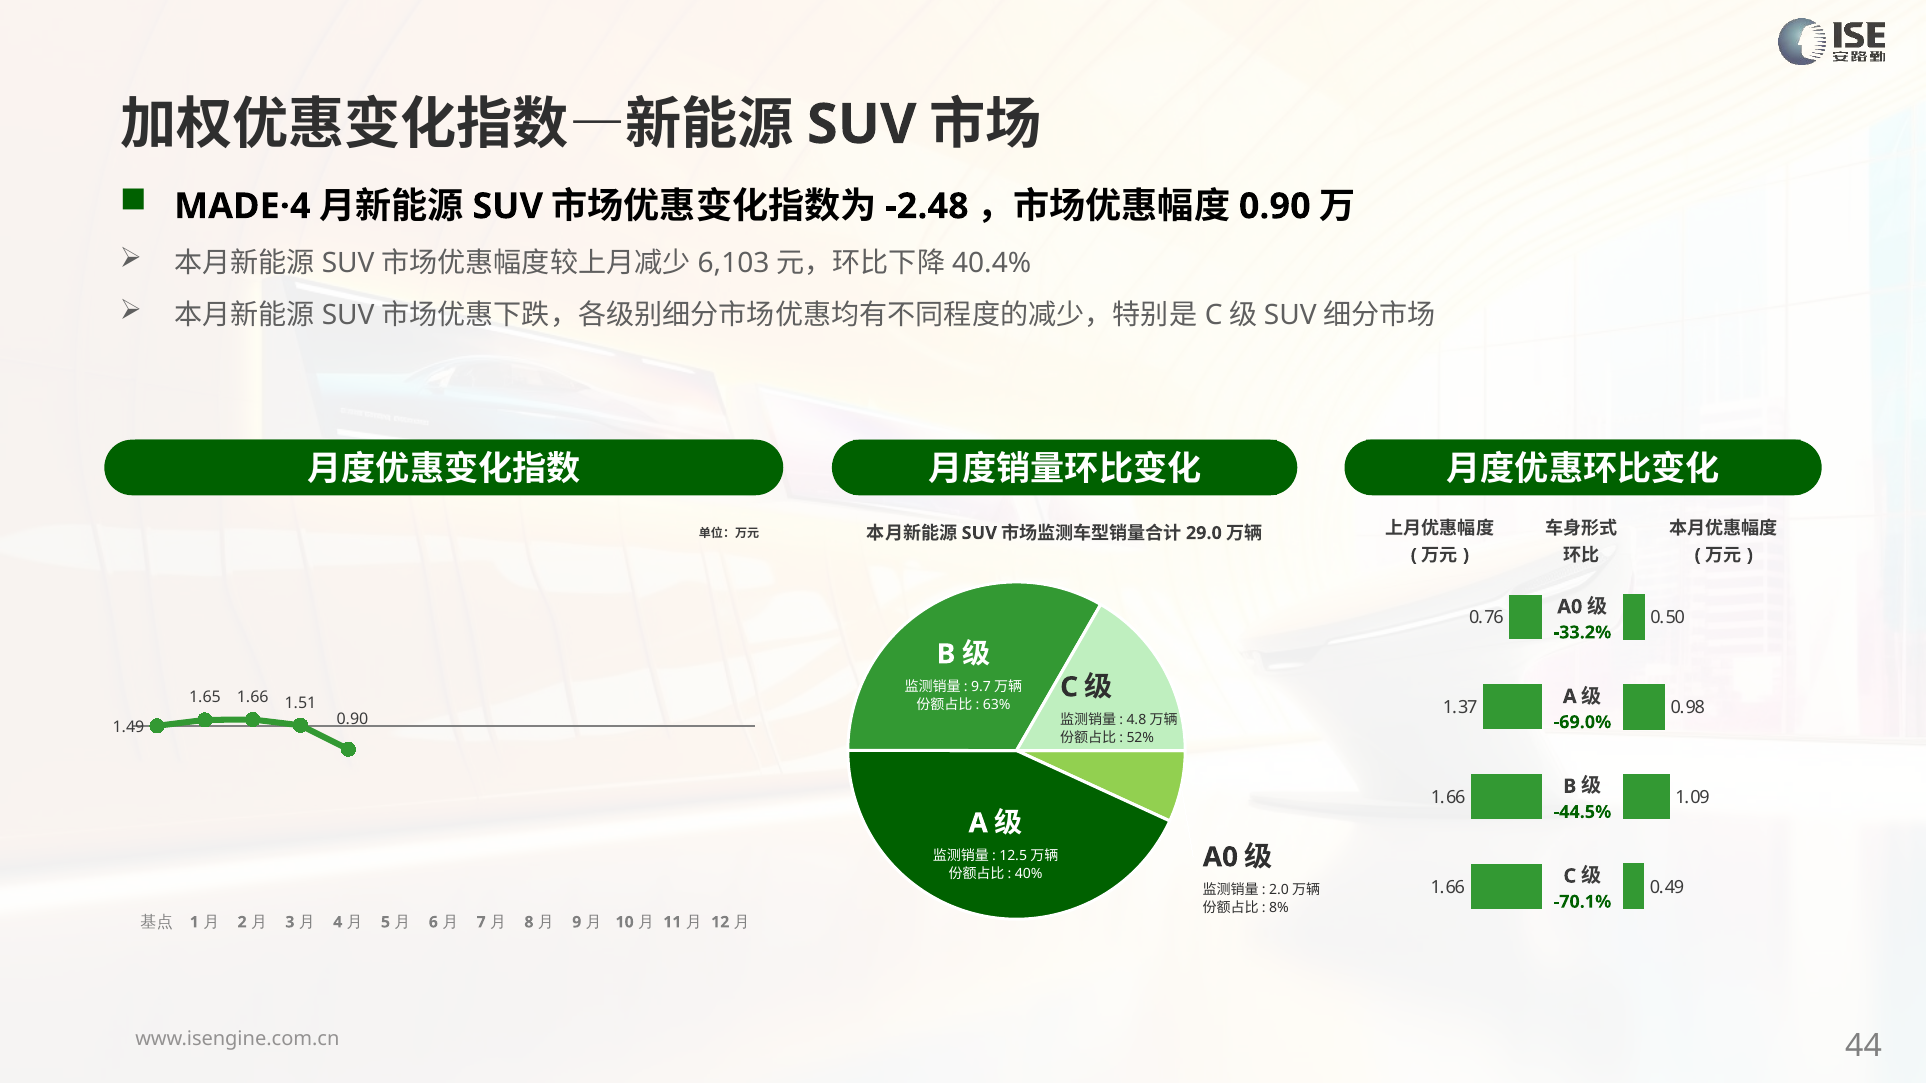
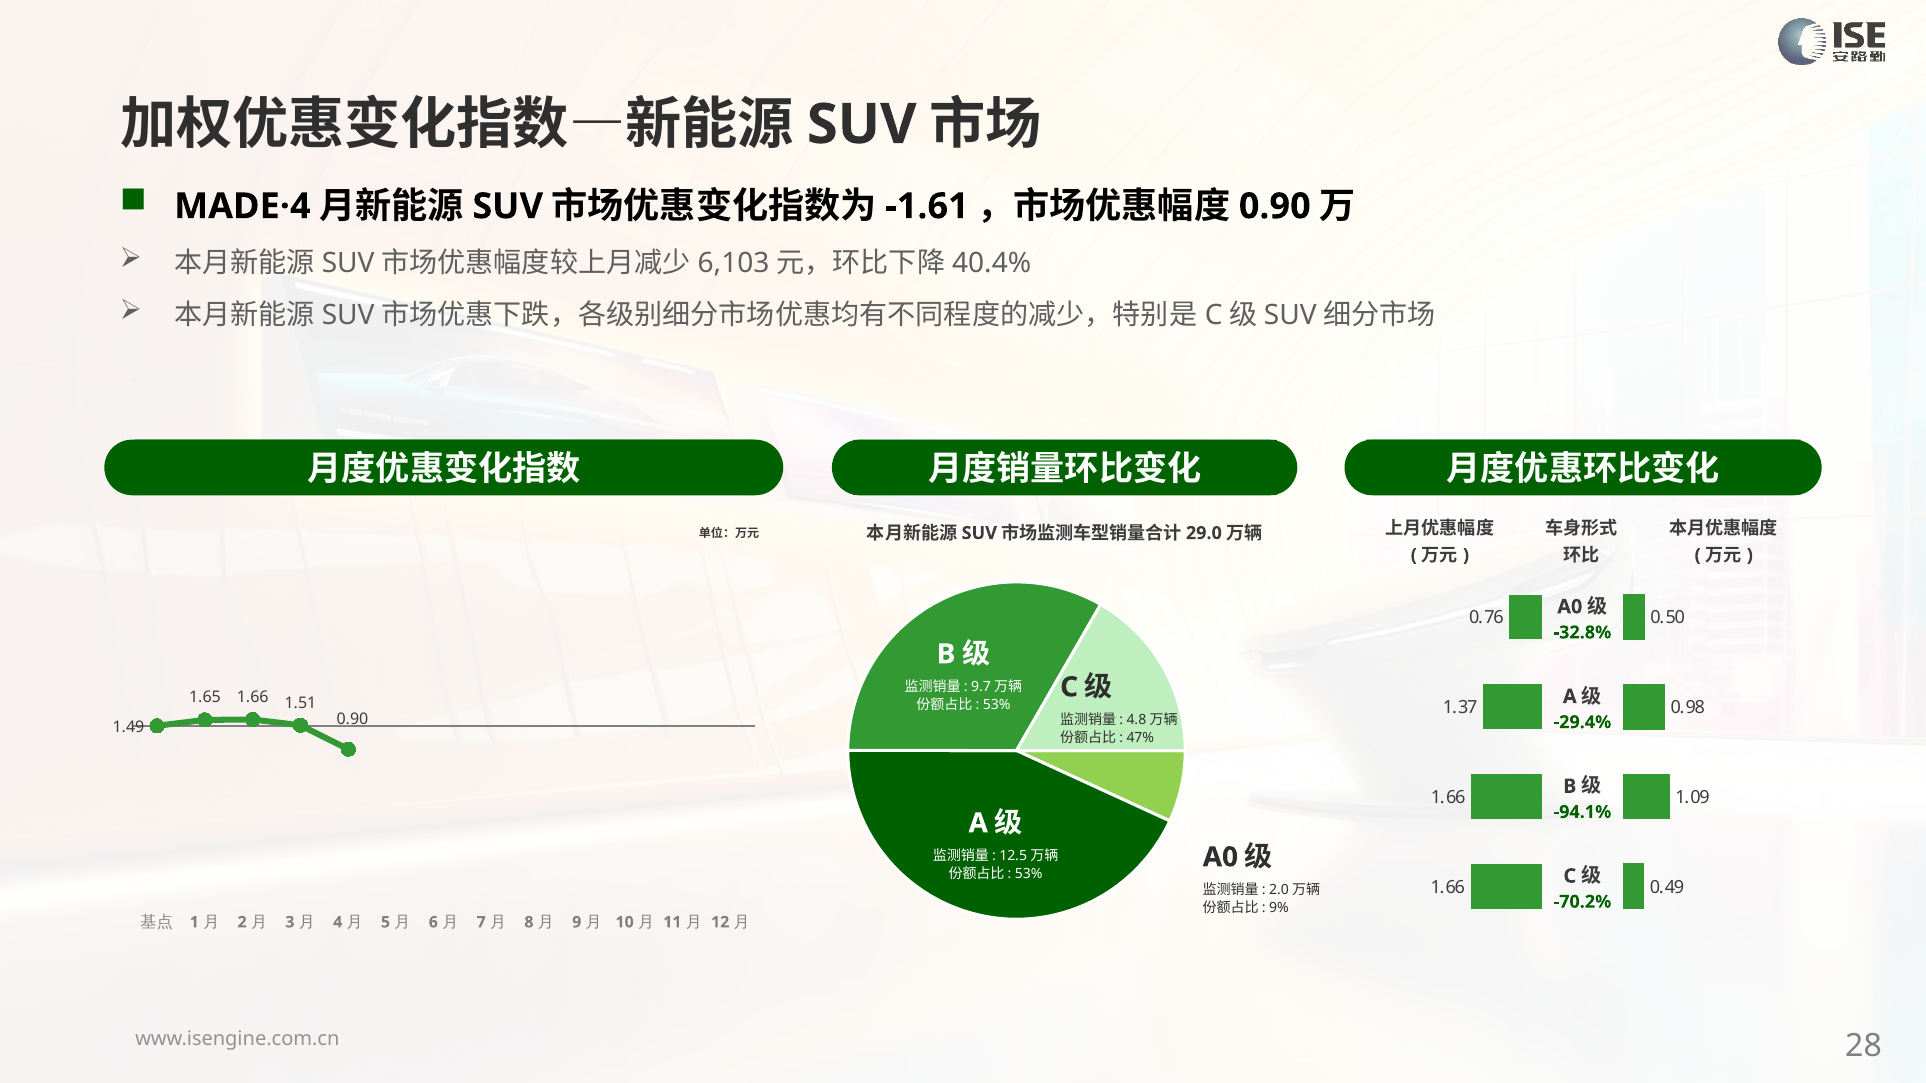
-2.48: -2.48 -> -1.61
-33.2%: -33.2% -> -32.8%
63% at (997, 705): 63% -> 53%
-69.0%: -69.0% -> -29.4%
52%: 52% -> 47%
-44.5%: -44.5% -> -94.1%
40% at (1029, 874): 40% -> 53%
-70.1%: -70.1% -> -70.2%
8%: 8% -> 9%
44: 44 -> 28
